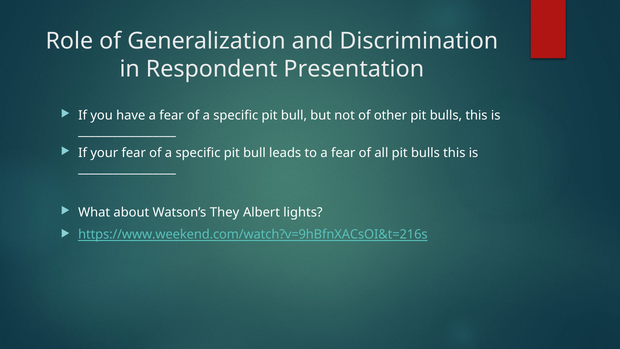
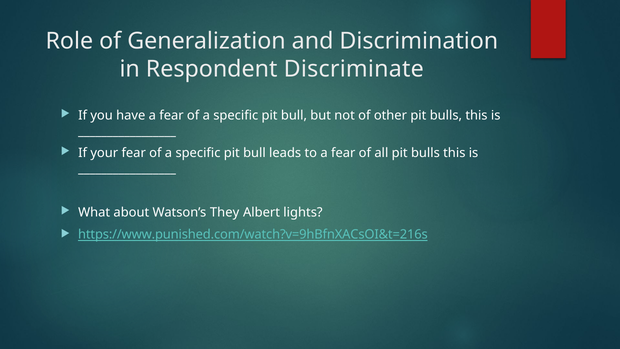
Presentation: Presentation -> Discriminate
https://www.weekend.com/watch?v=9hBfnXACsOI&t=216s: https://www.weekend.com/watch?v=9hBfnXACsOI&t=216s -> https://www.punished.com/watch?v=9hBfnXACsOI&t=216s
